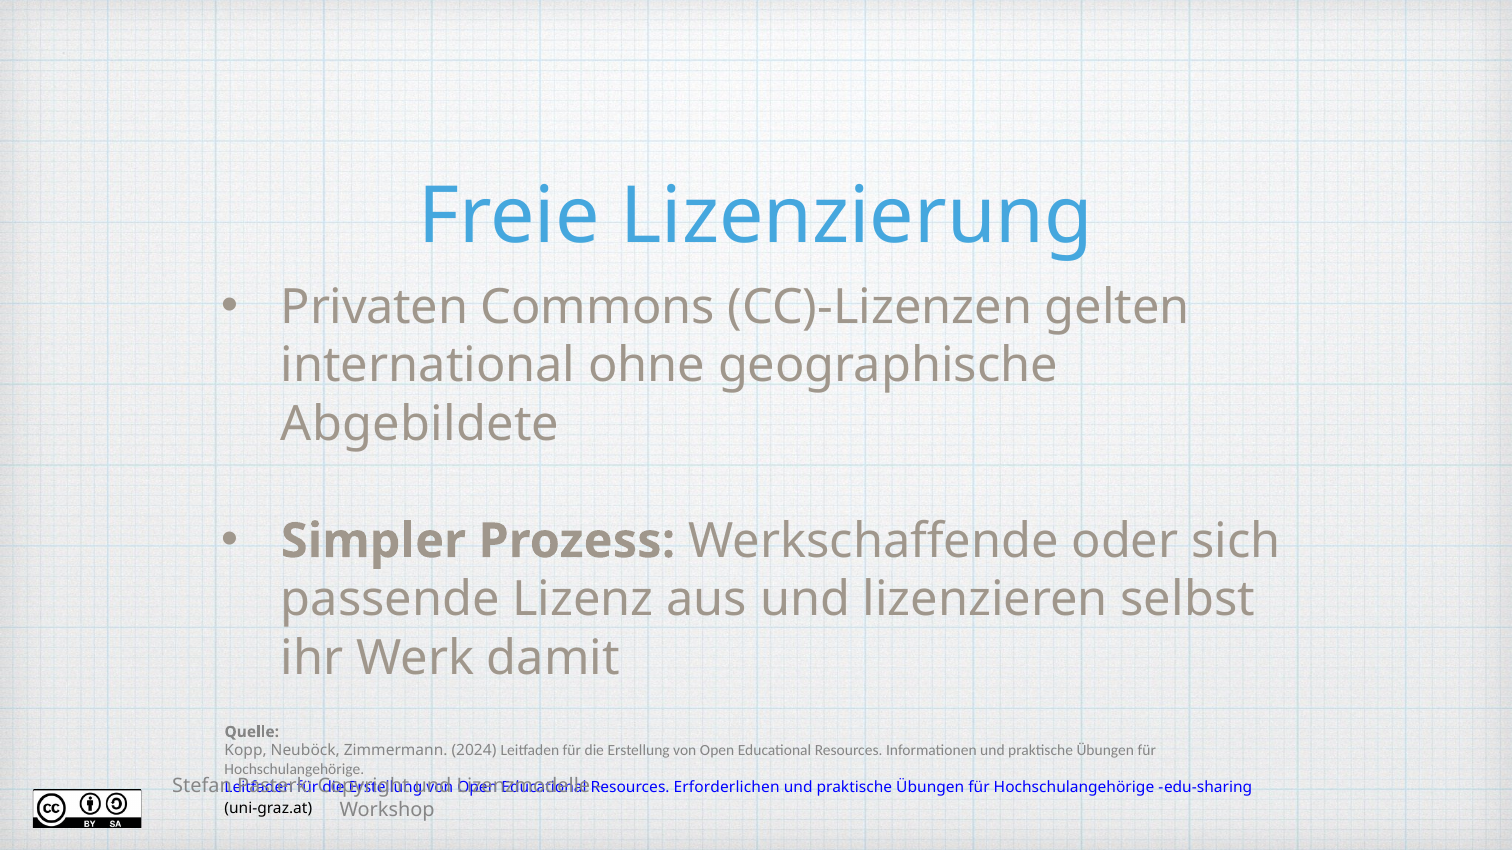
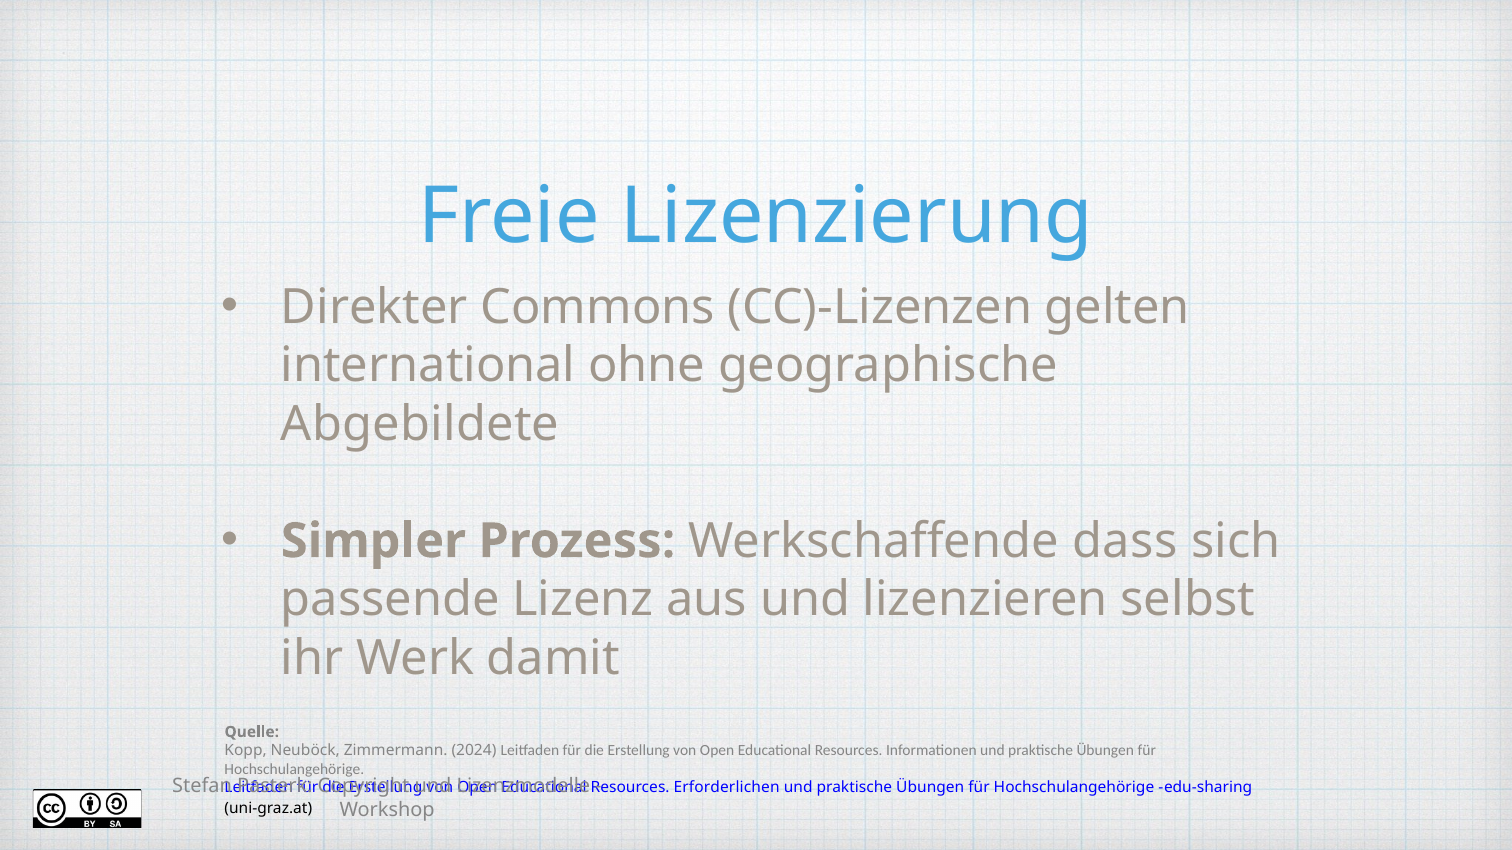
Privaten: Privaten -> Direkter
oder: oder -> dass
